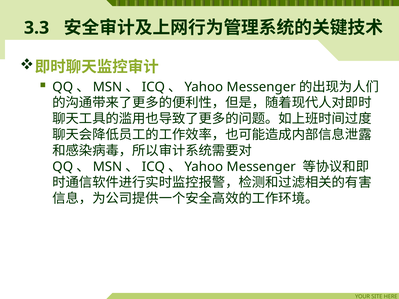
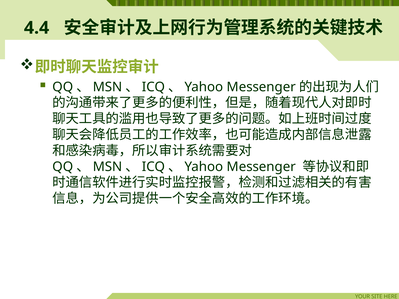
3.3: 3.3 -> 4.4
